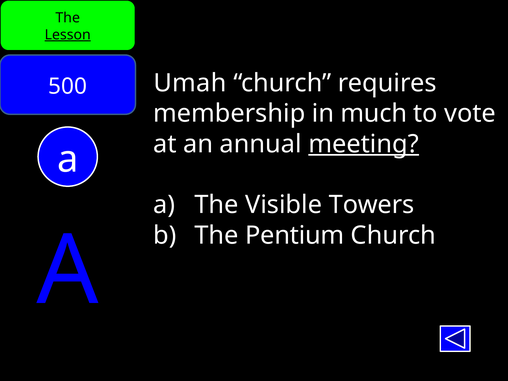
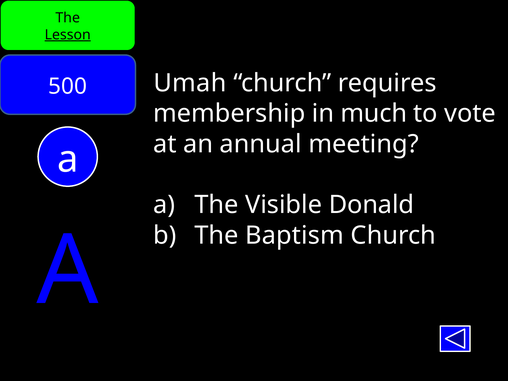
meeting underline: present -> none
Towers: Towers -> Donald
Pentium: Pentium -> Baptism
